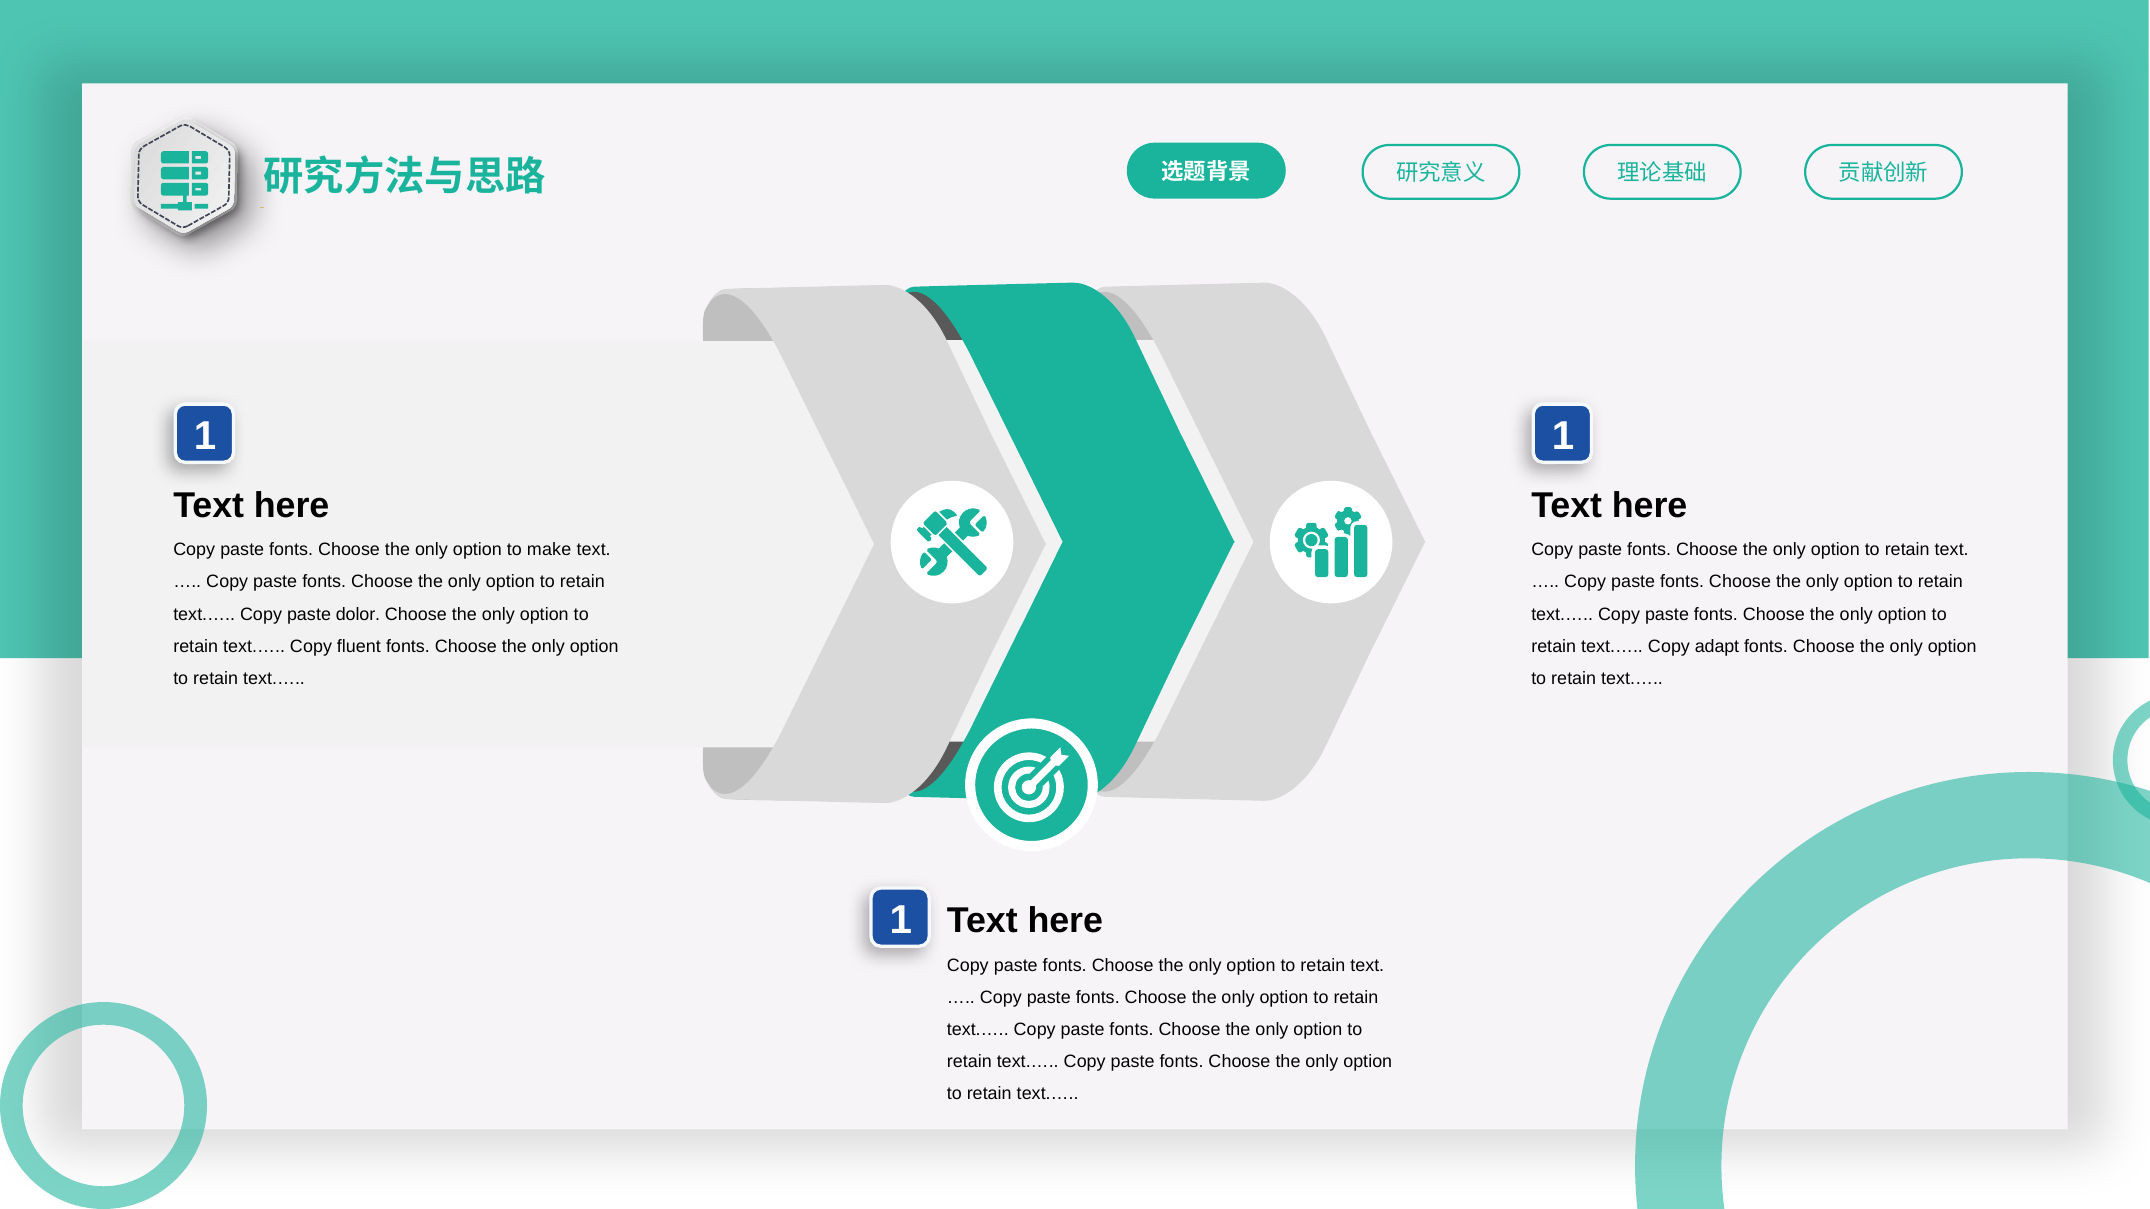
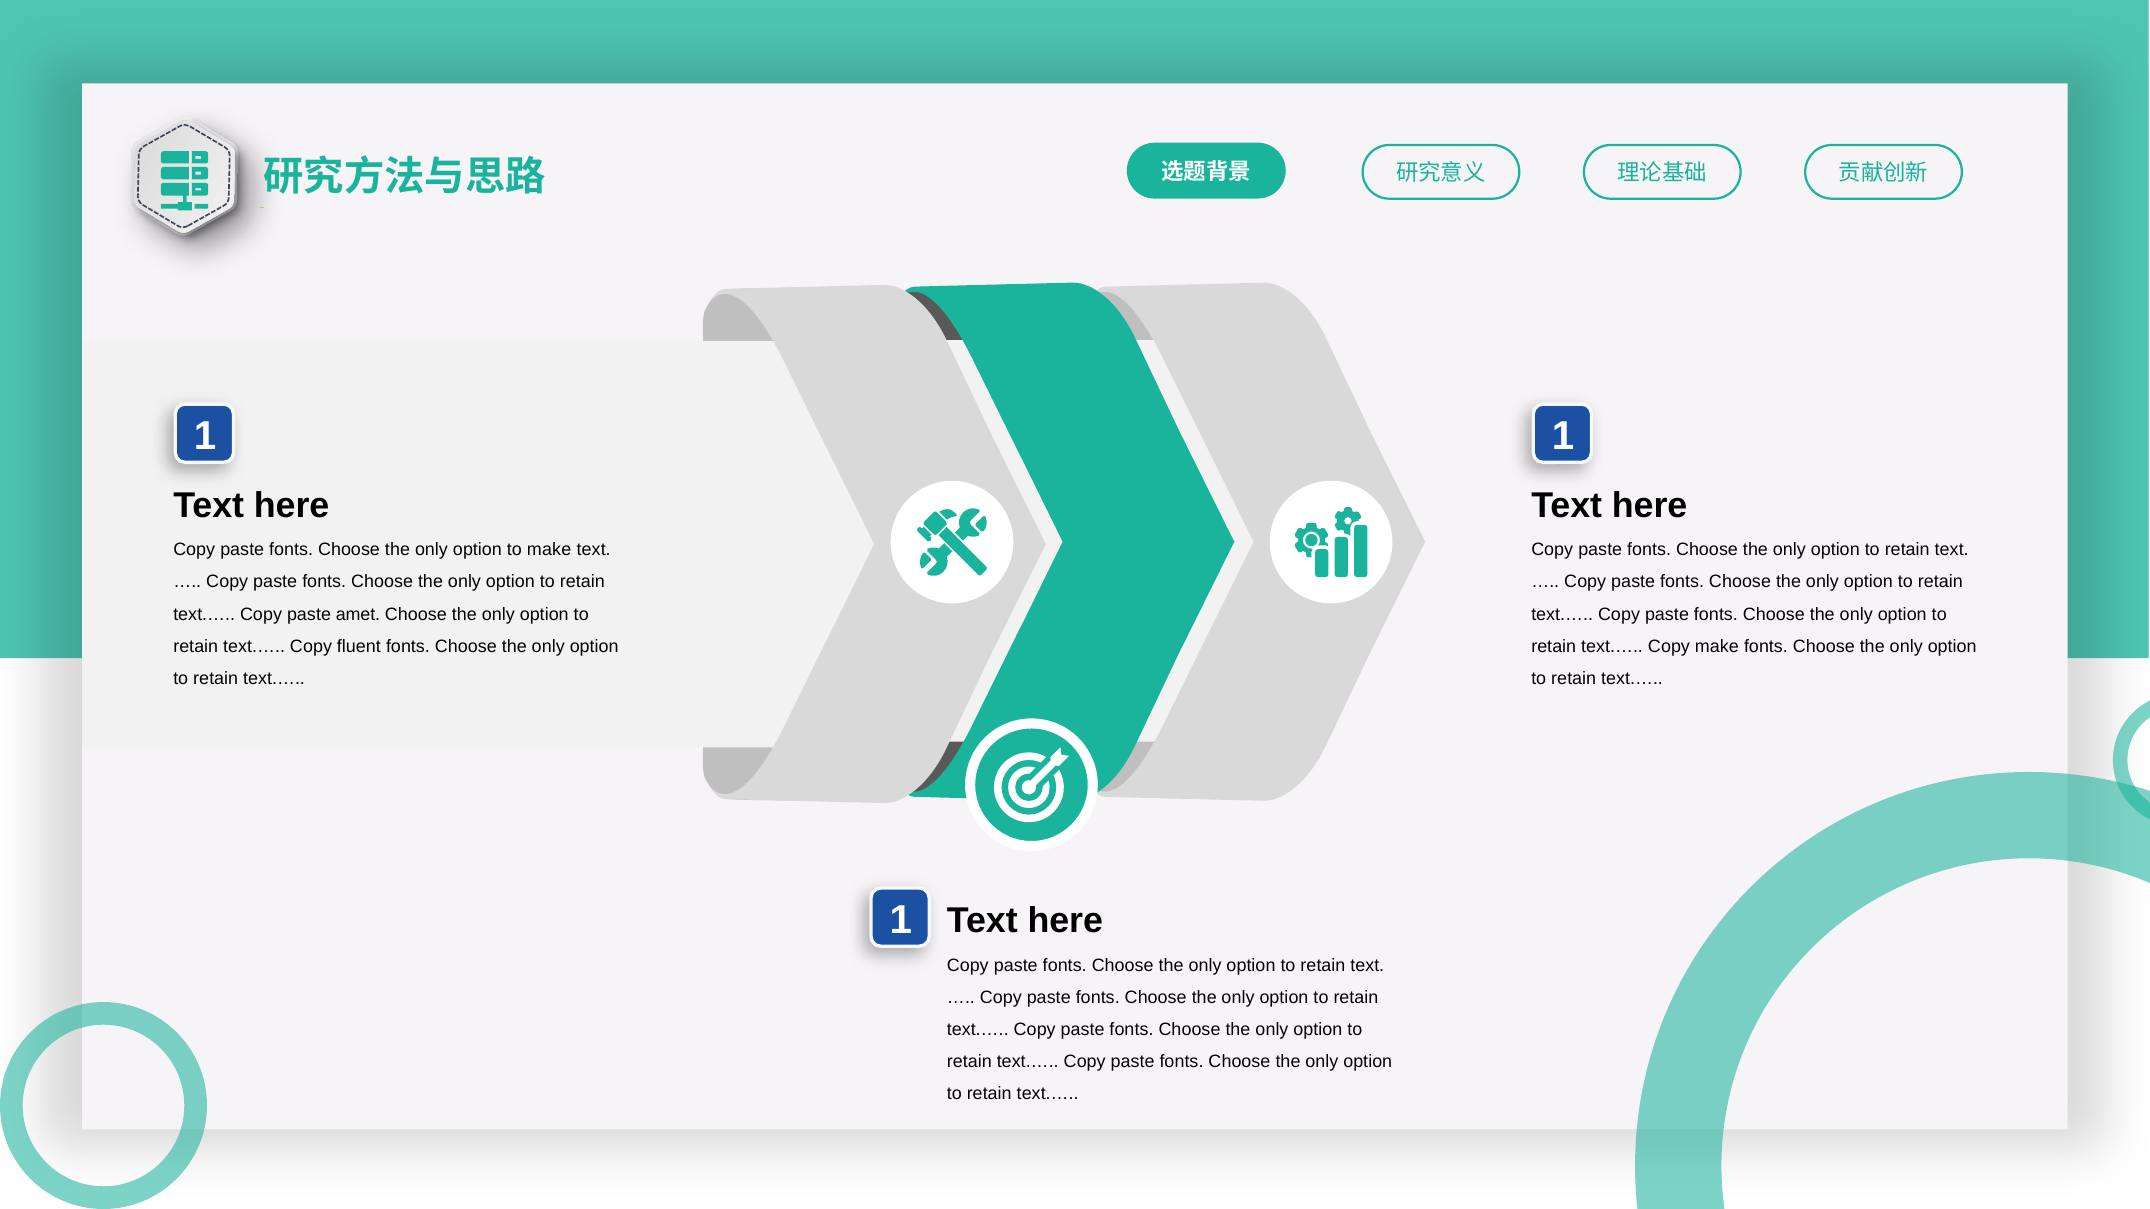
dolor: dolor -> amet
Copy adapt: adapt -> make
